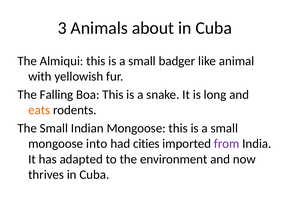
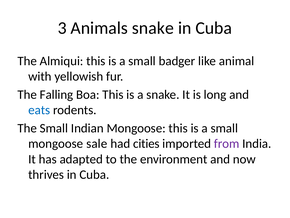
Animals about: about -> snake
eats colour: orange -> blue
into: into -> sale
